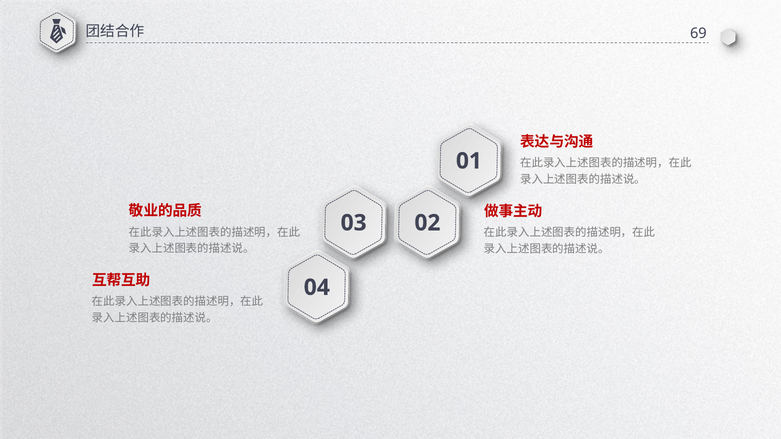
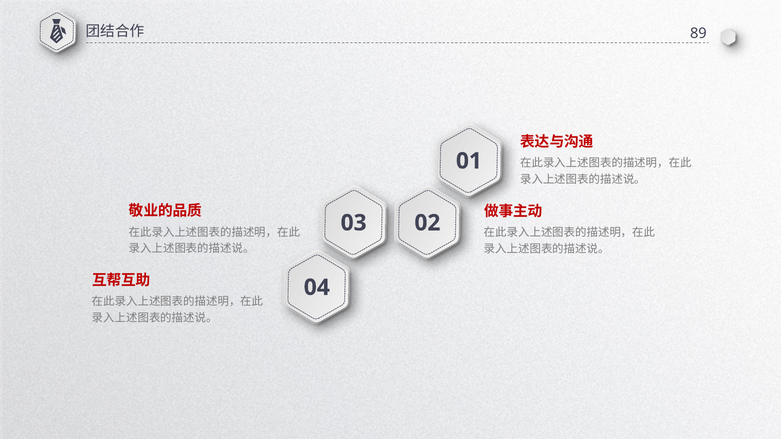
69: 69 -> 89
